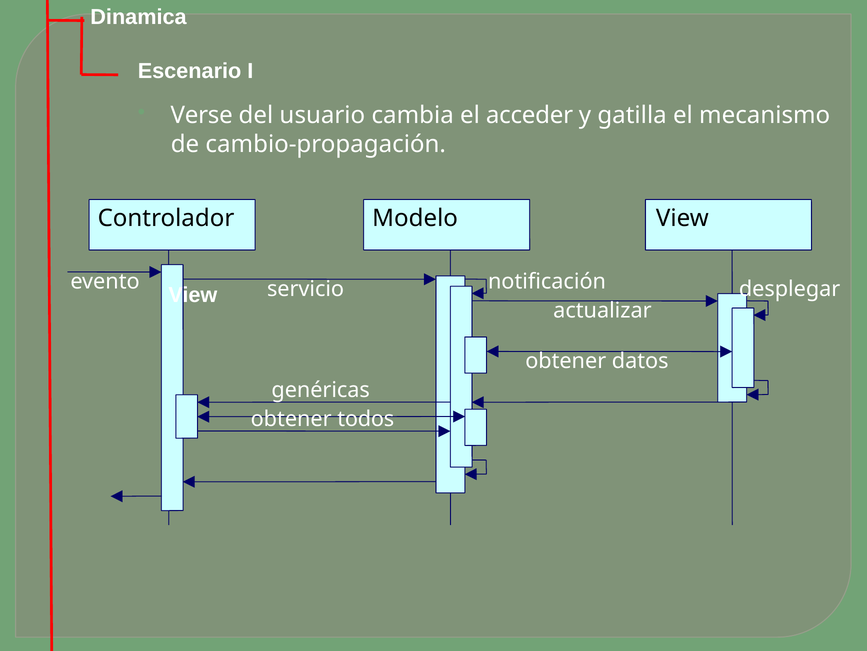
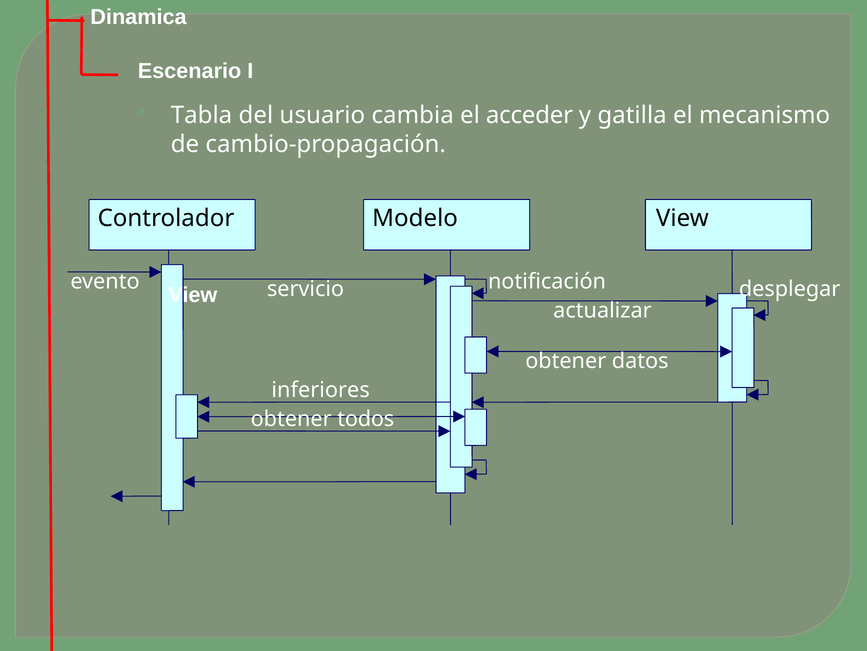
Verse: Verse -> Tabla
genéricas: genéricas -> inferiores
